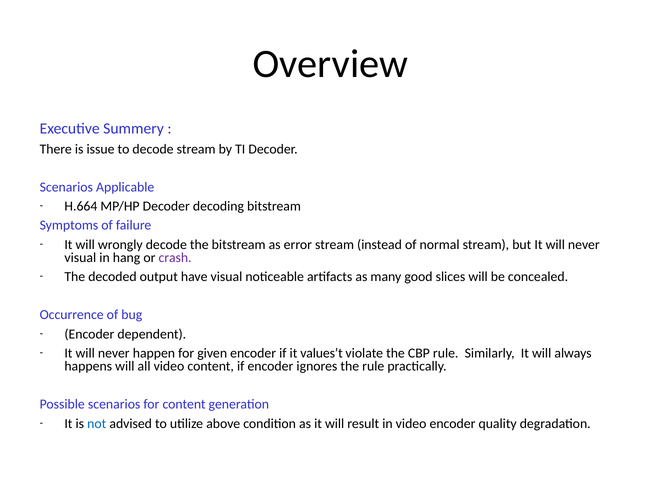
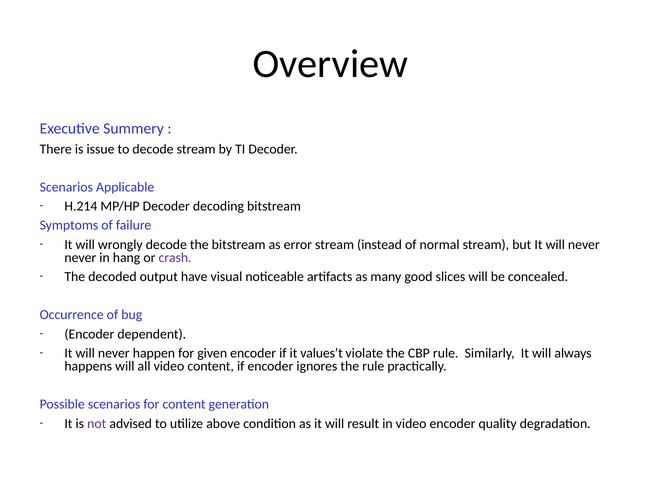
H.664: H.664 -> H.214
visual at (80, 258): visual -> never
not colour: blue -> purple
